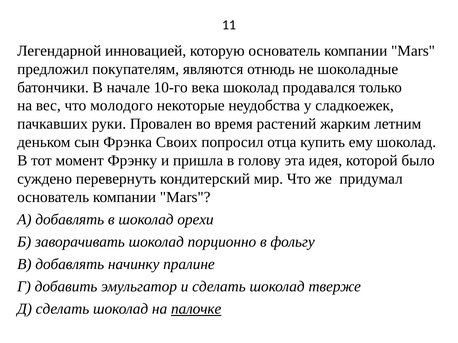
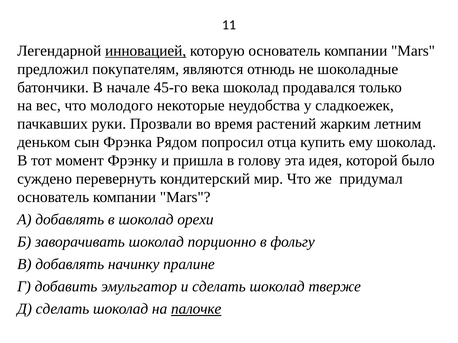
инновацией underline: none -> present
10-го: 10-го -> 45-го
Провален: Провален -> Прозвали
Своих: Своих -> Рядом
